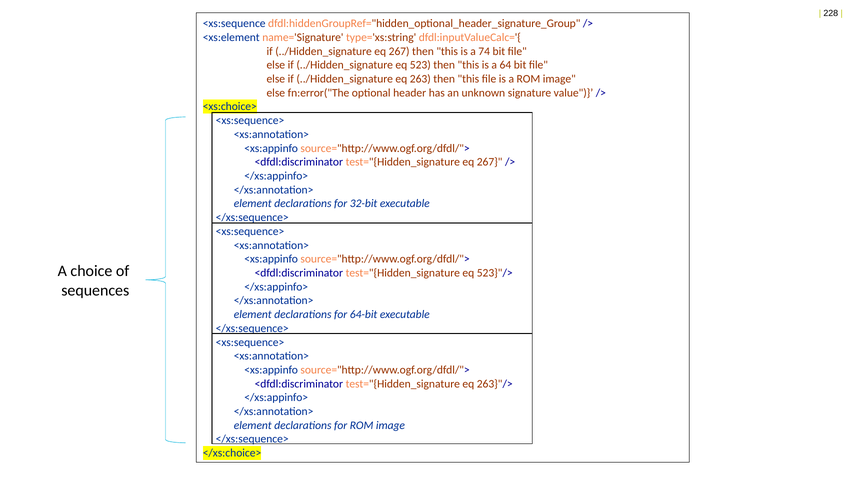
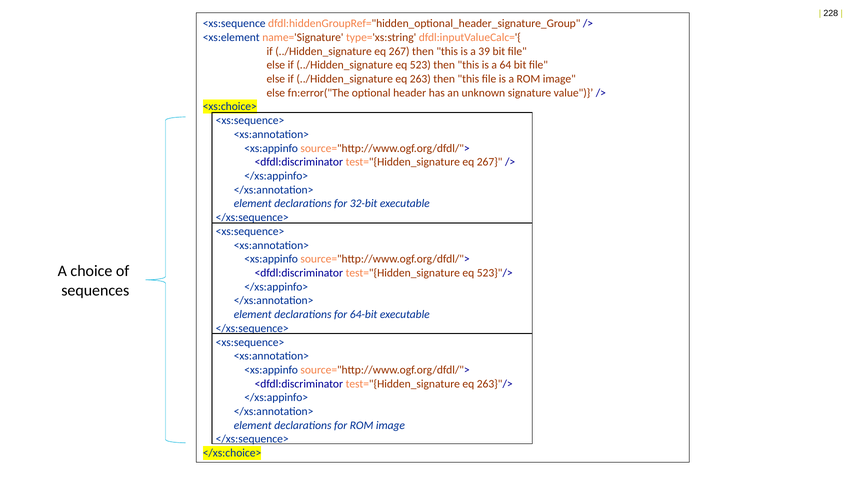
74: 74 -> 39
